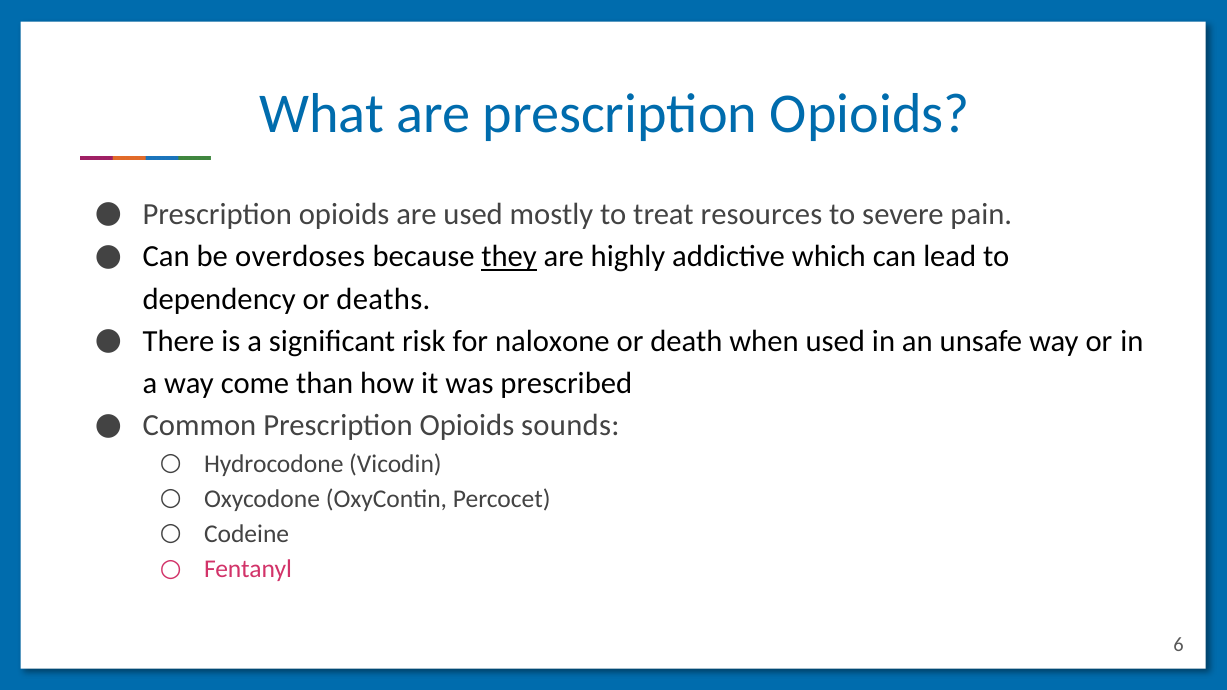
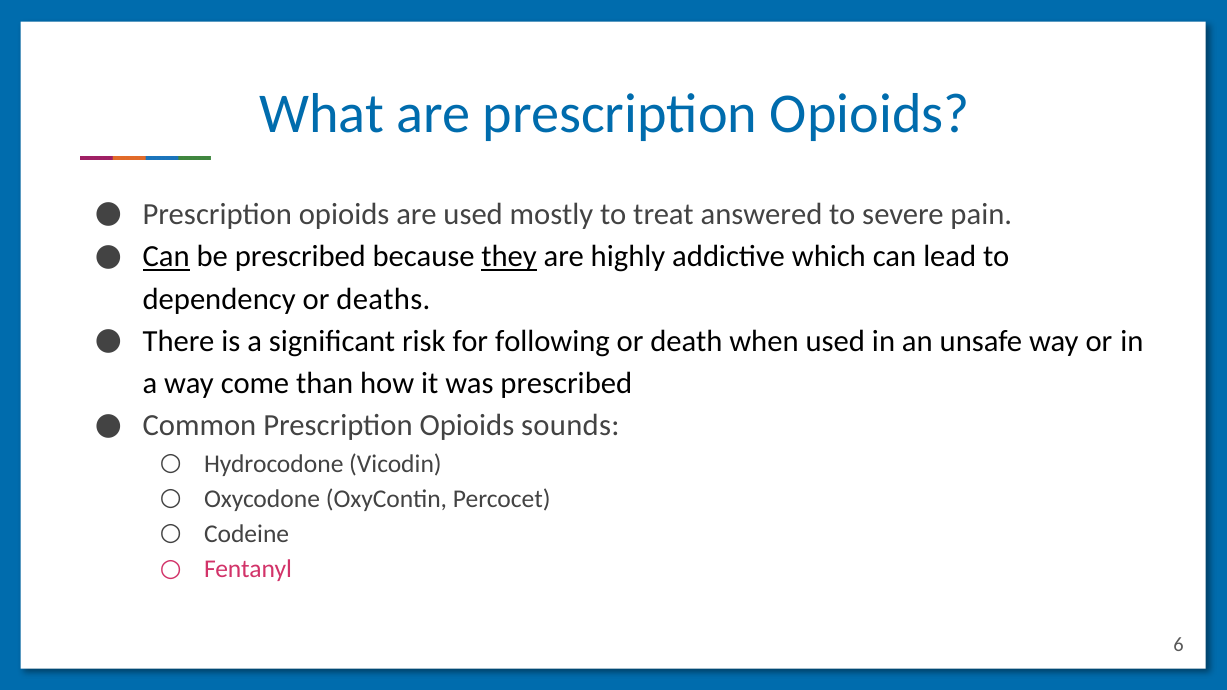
resources: resources -> answered
Can at (166, 257) underline: none -> present
be overdoses: overdoses -> prescribed
naloxone: naloxone -> following
